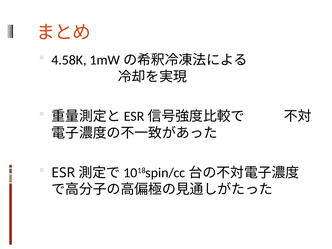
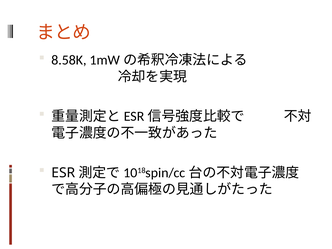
4.58K: 4.58K -> 8.58K
